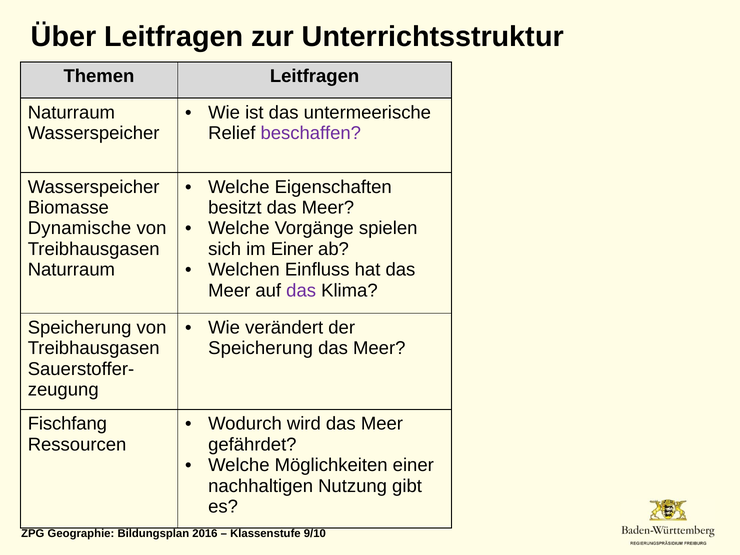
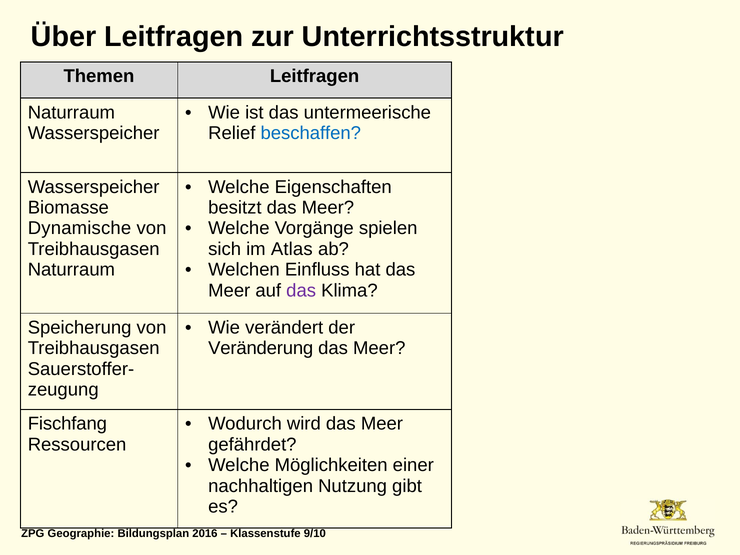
beschaffen colour: purple -> blue
im Einer: Einer -> Atlas
Speicherung at (261, 348): Speicherung -> Veränderung
